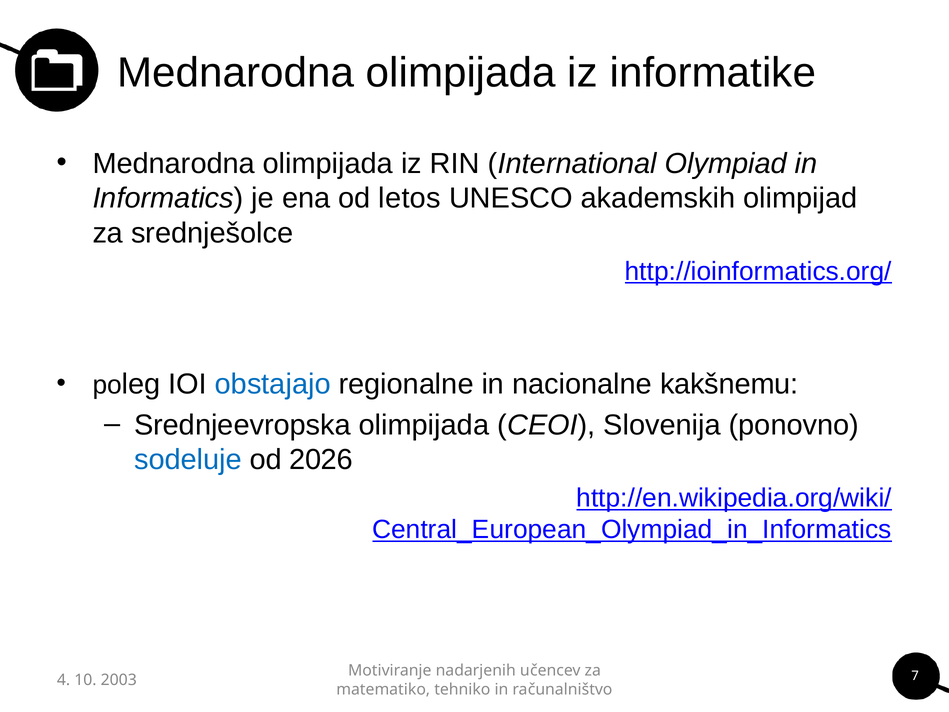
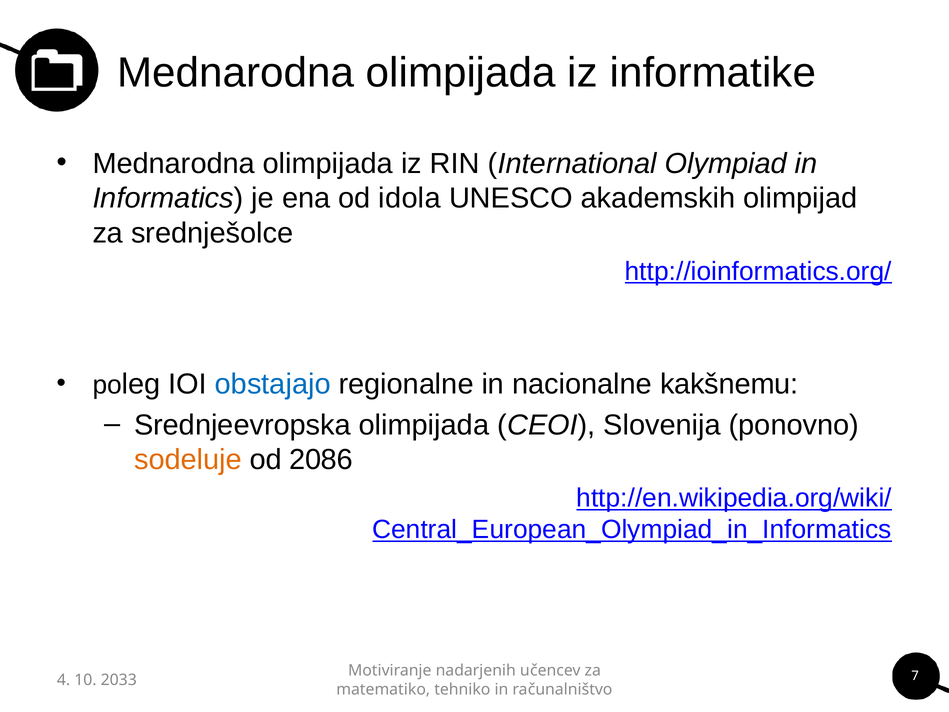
letos: letos -> idola
sodeluje colour: blue -> orange
2026: 2026 -> 2086
2003: 2003 -> 2033
